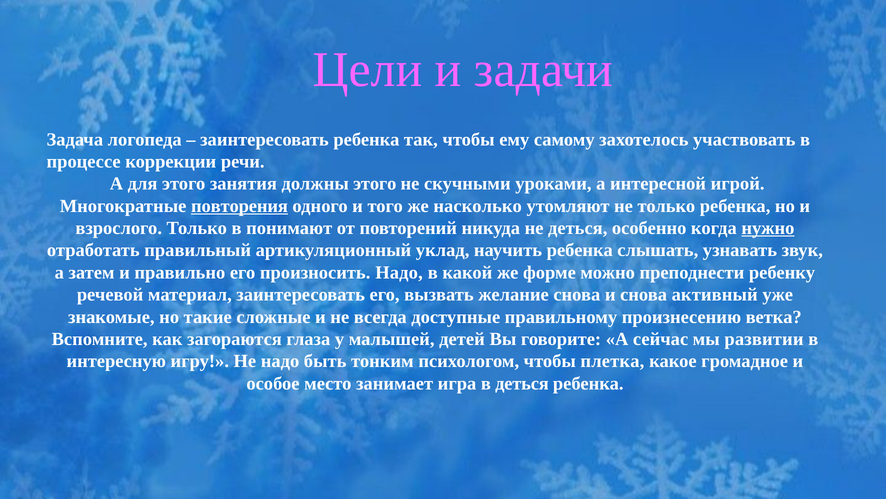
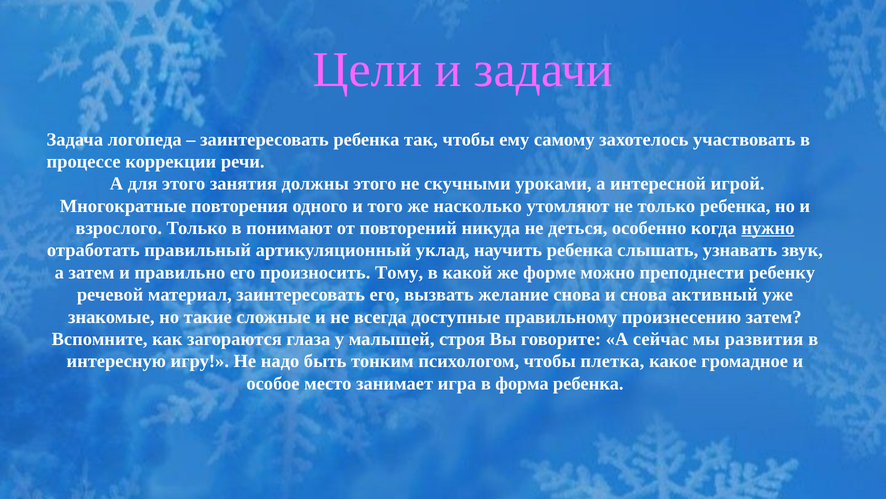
повторения underline: present -> none
произносить Надо: Надо -> Тому
произнесению ветка: ветка -> затем
детей: детей -> строя
развитии: развитии -> развития
в деться: деться -> форма
